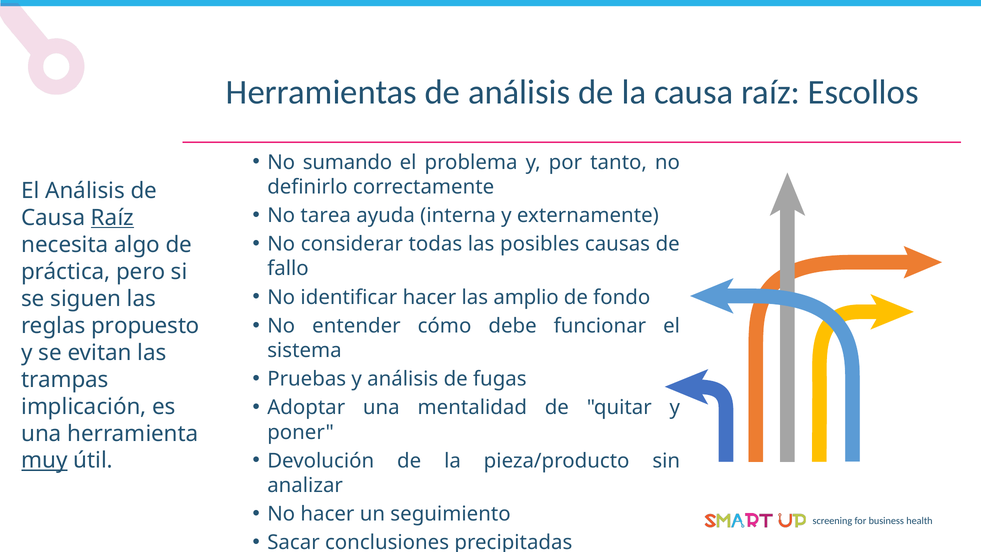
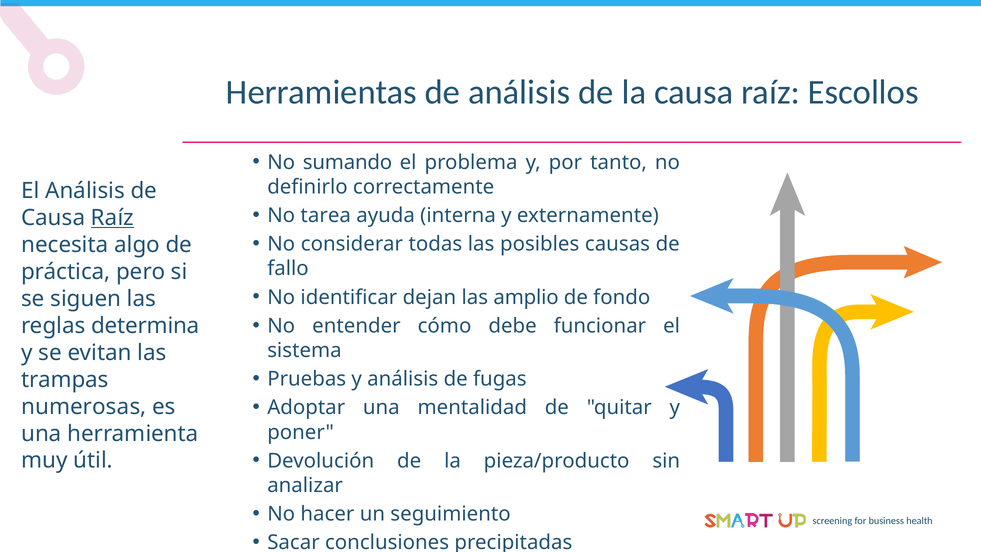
identificar hacer: hacer -> dejan
propuesto: propuesto -> determina
implicación: implicación -> numerosas
muy underline: present -> none
